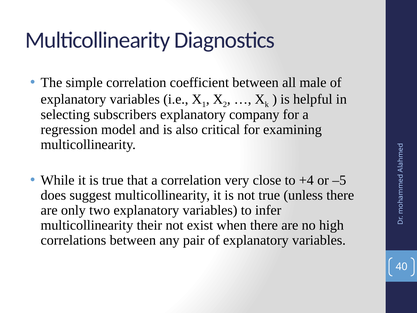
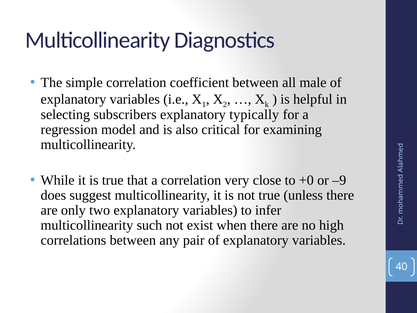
company: company -> typically
+4: +4 -> +0
–5: –5 -> –9
their: their -> such
